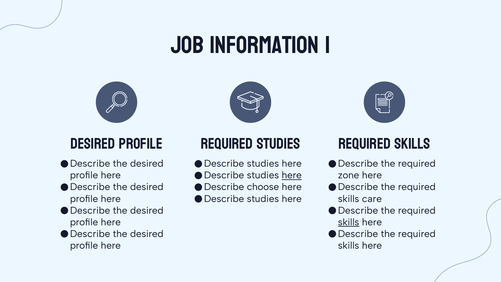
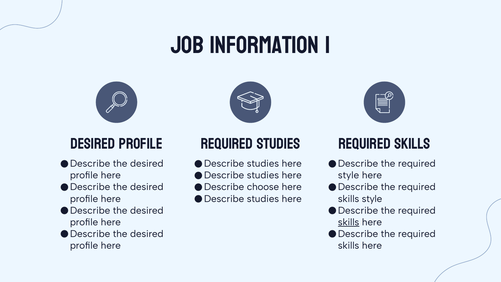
here at (292, 175) underline: present -> none
zone at (349, 175): zone -> style
skills care: care -> style
